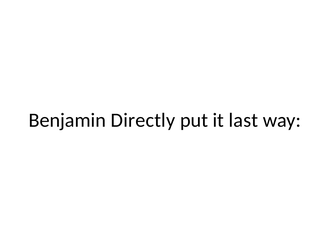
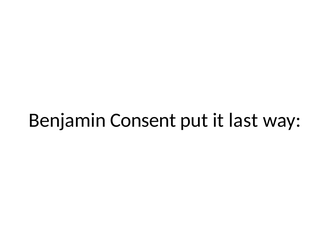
Directly: Directly -> Consent
